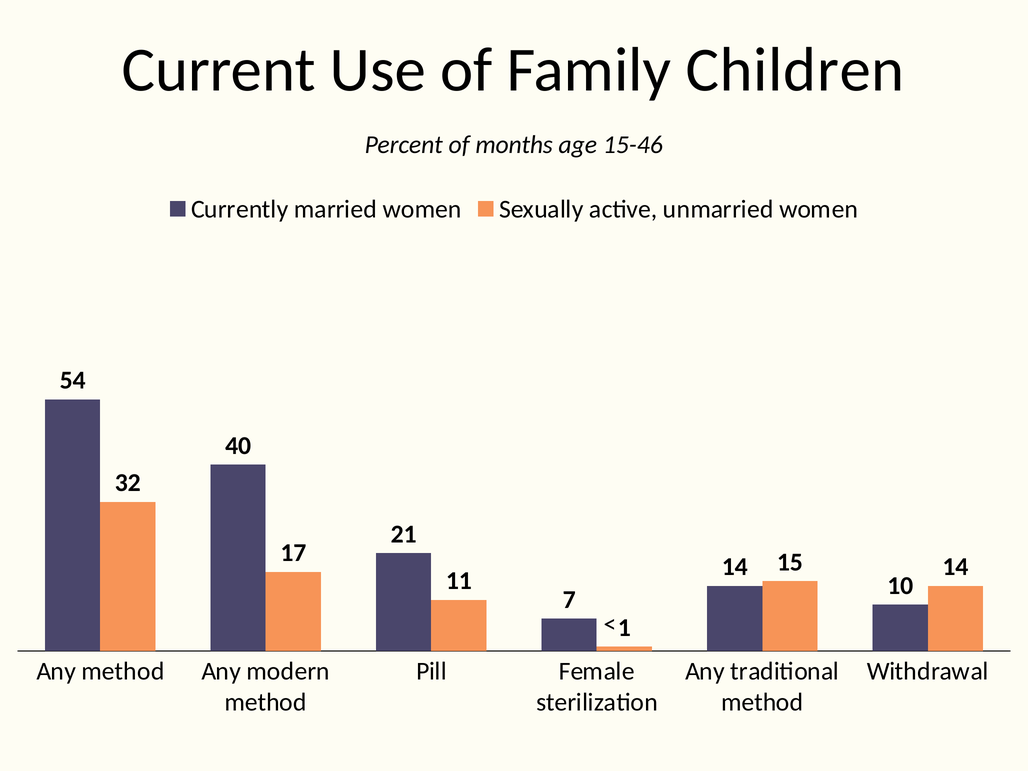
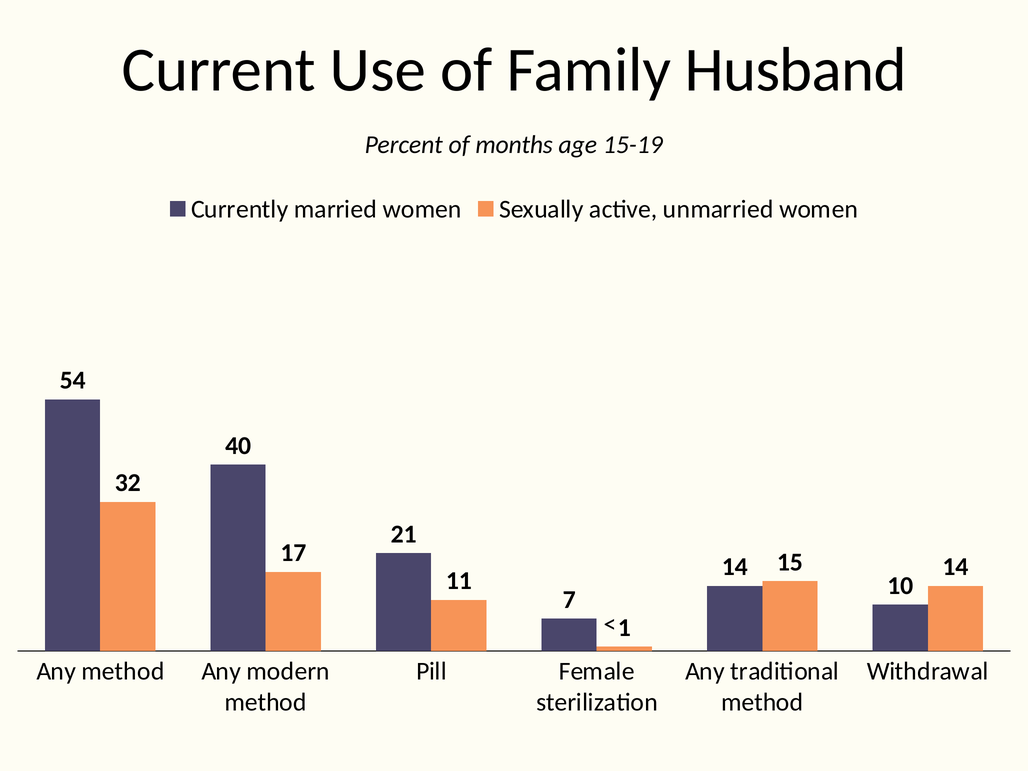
Children: Children -> Husband
15-46: 15-46 -> 15-19
